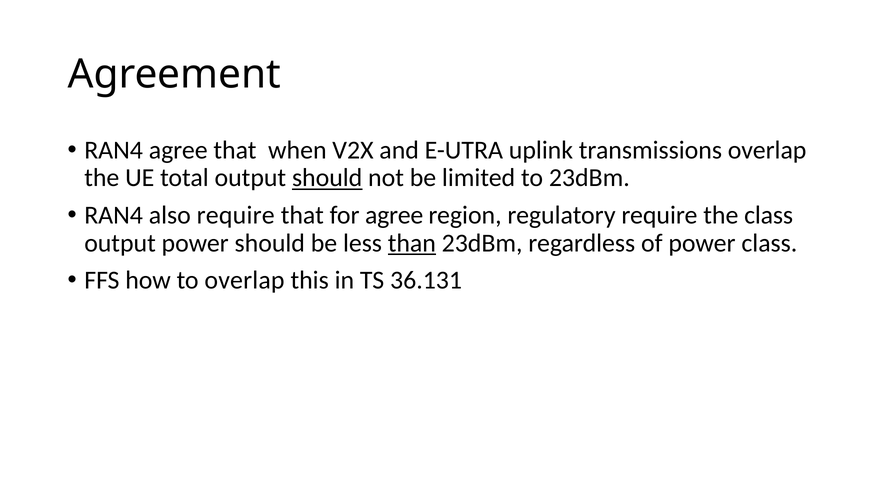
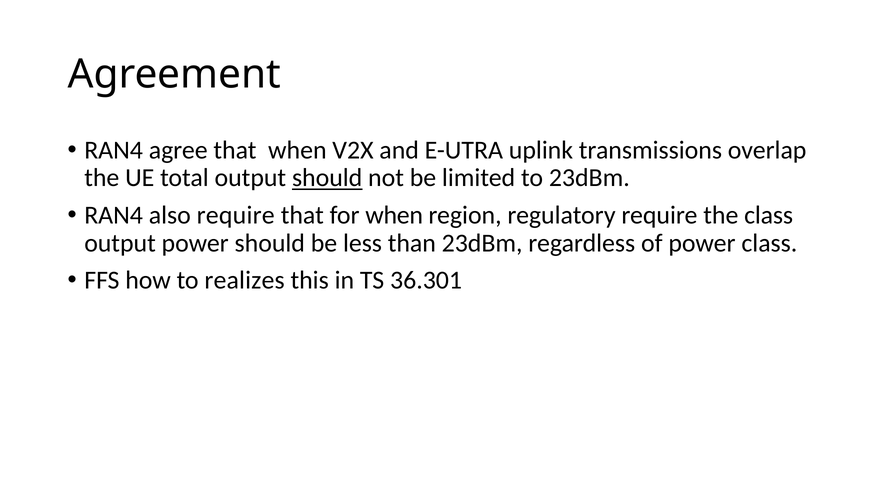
for agree: agree -> when
than underline: present -> none
to overlap: overlap -> realizes
36.131: 36.131 -> 36.301
